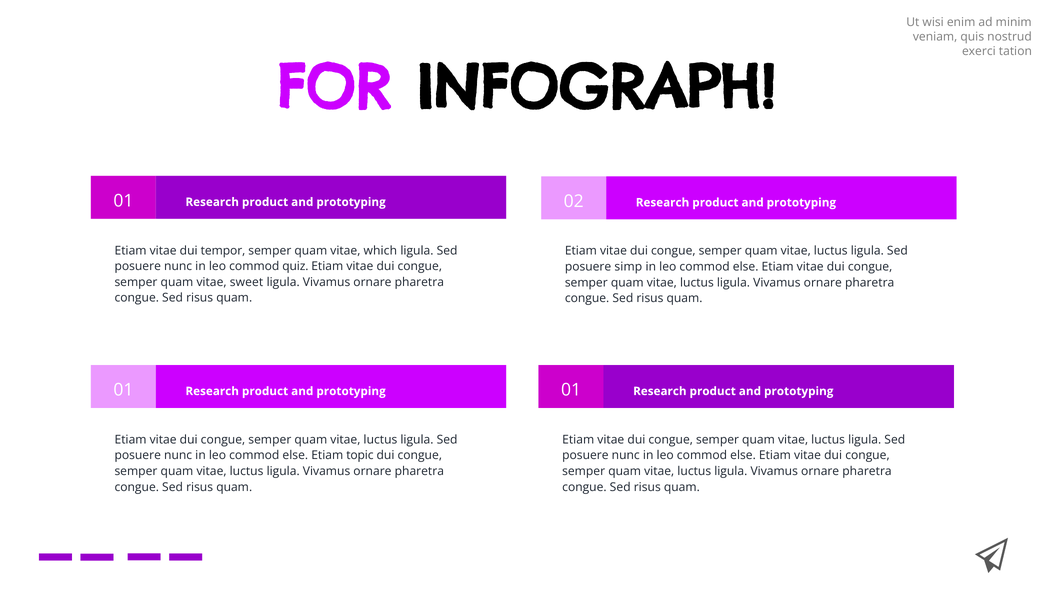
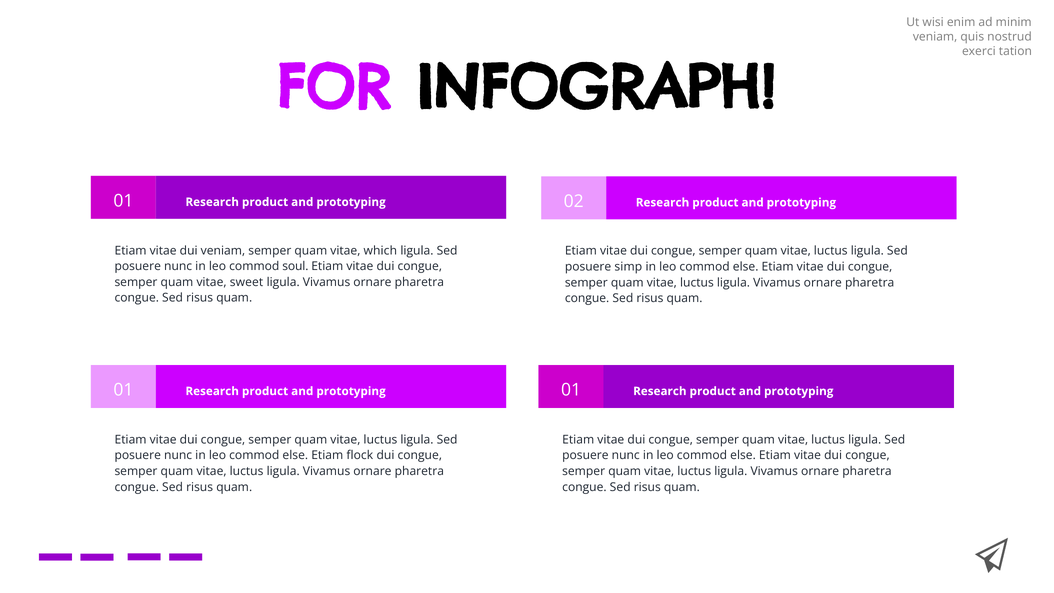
dui tempor: tempor -> veniam
quiz: quiz -> soul
topic: topic -> flock
